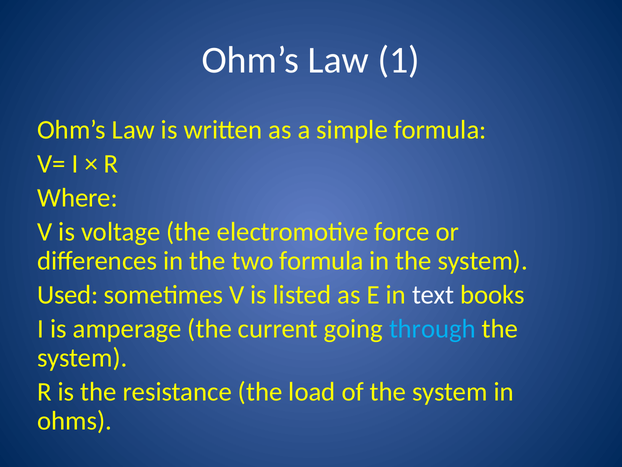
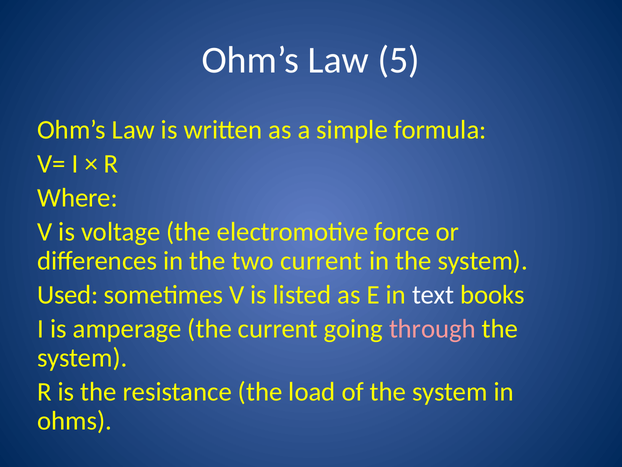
1: 1 -> 5
two formula: formula -> current
through colour: light blue -> pink
